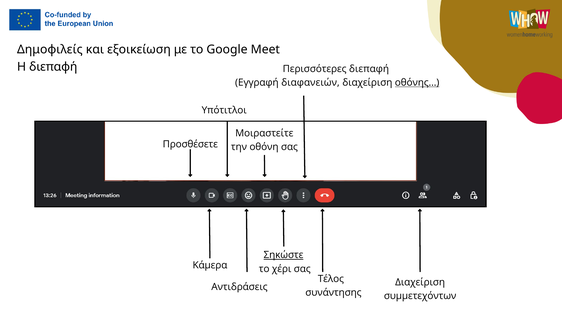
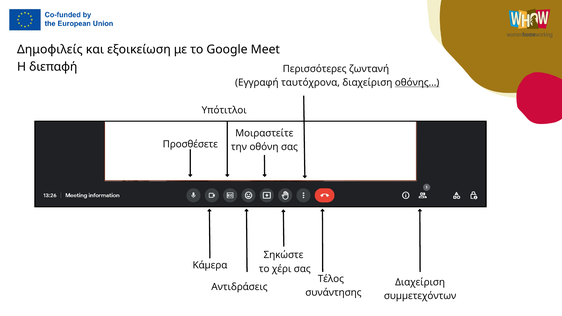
Περισσότερες διεπαφή: διεπαφή -> ζωντανή
διαφανειών: διαφανειών -> ταυτόχρονα
Σηκώστε underline: present -> none
